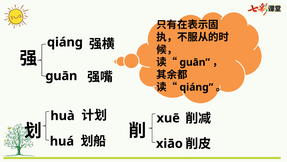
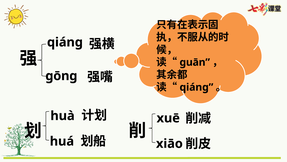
guān at (61, 76): guān -> gōng
